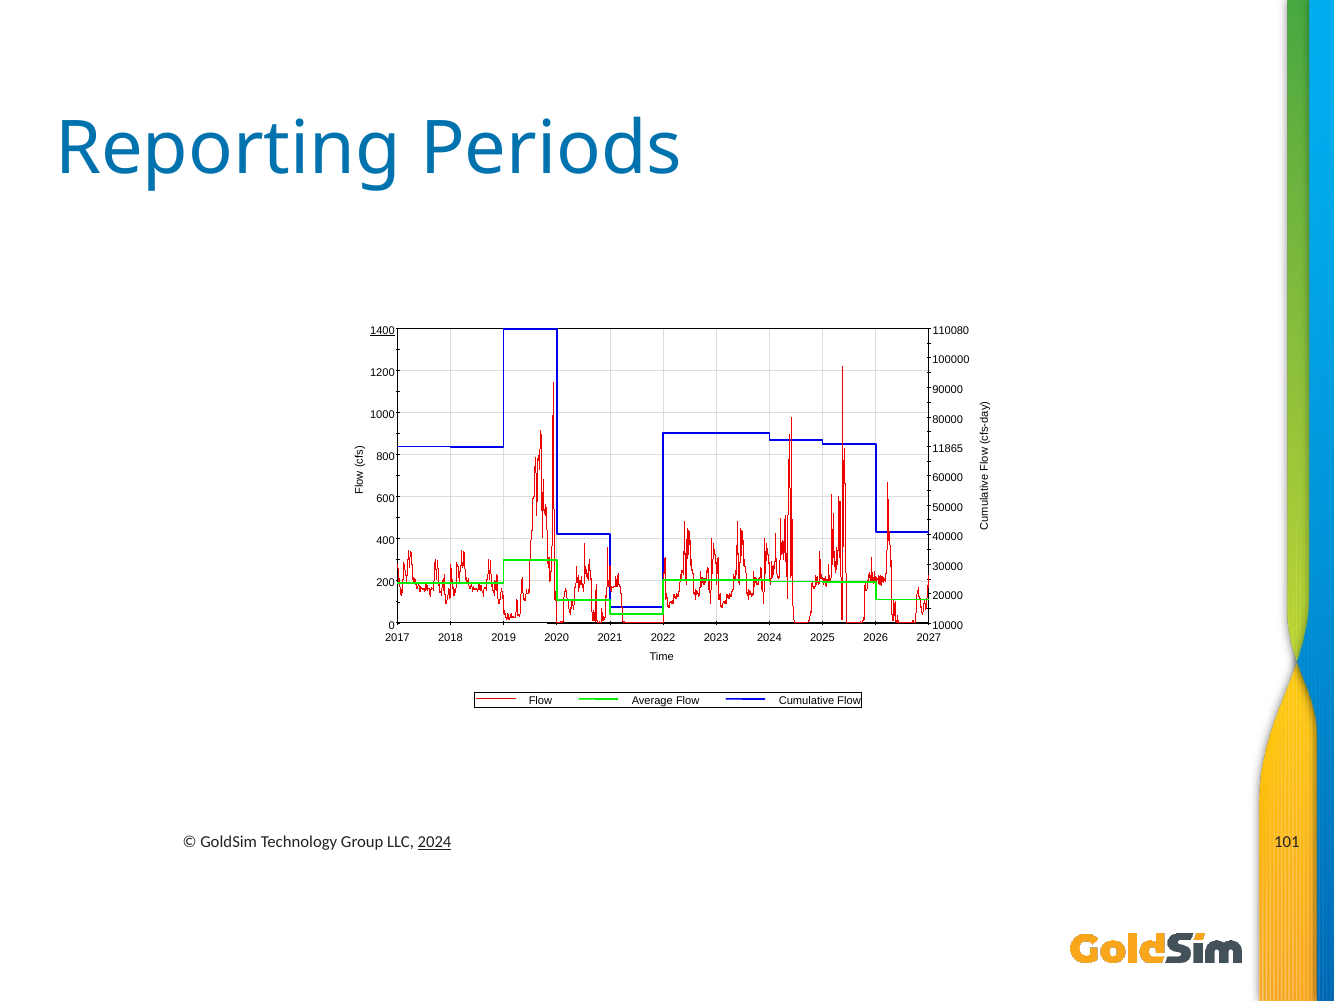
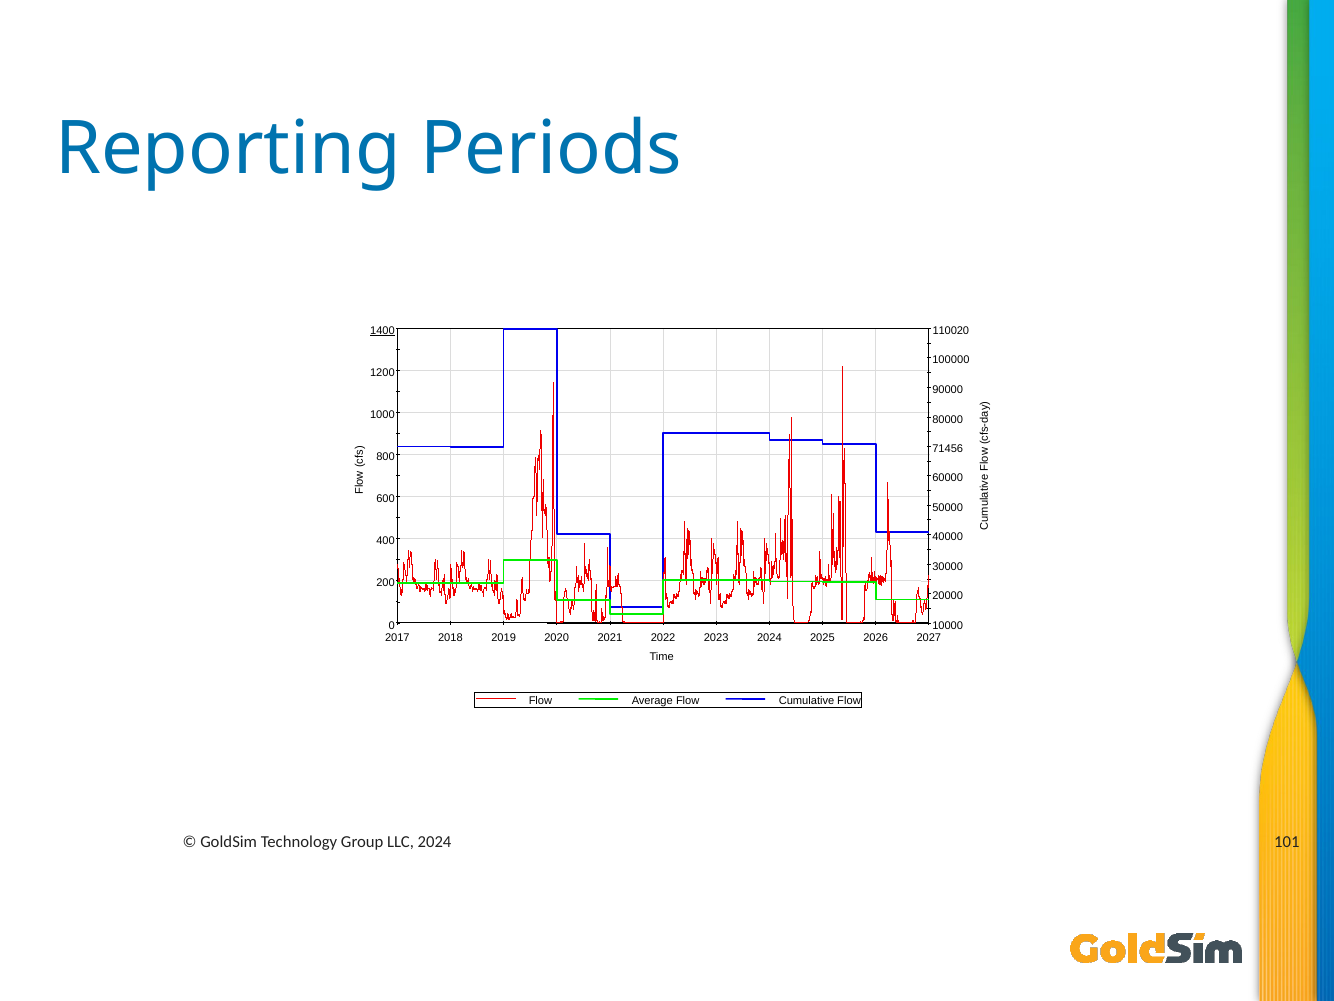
110080: 110080 -> 110020
11865: 11865 -> 71456
2024 at (435, 842) underline: present -> none
